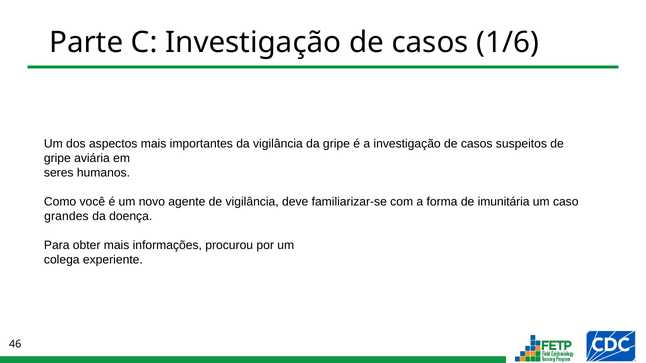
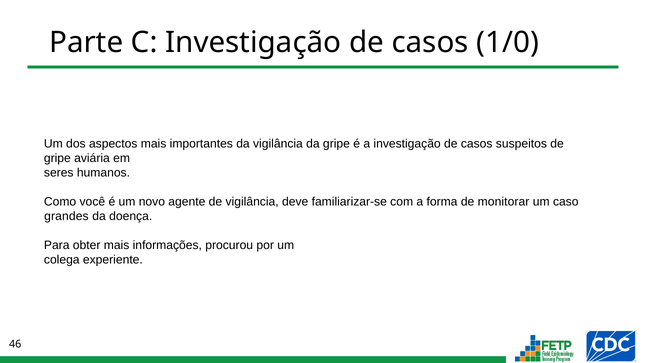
1/6: 1/6 -> 1/0
imunitária: imunitária -> monitorar
